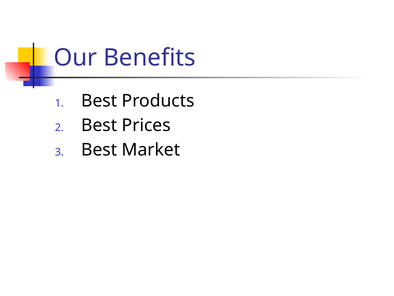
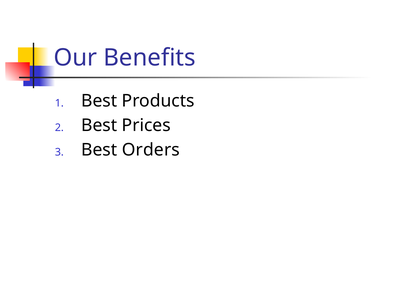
Market: Market -> Orders
